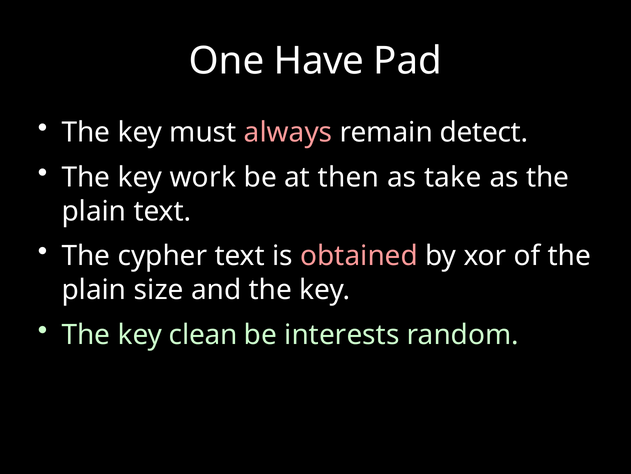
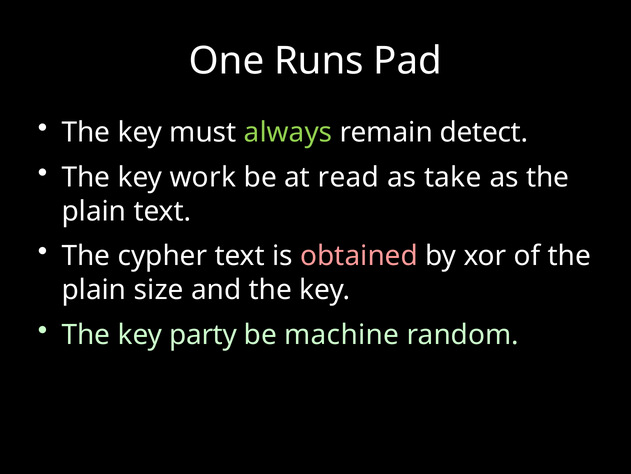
Have: Have -> Runs
always colour: pink -> light green
then: then -> read
clean: clean -> party
interests: interests -> machine
